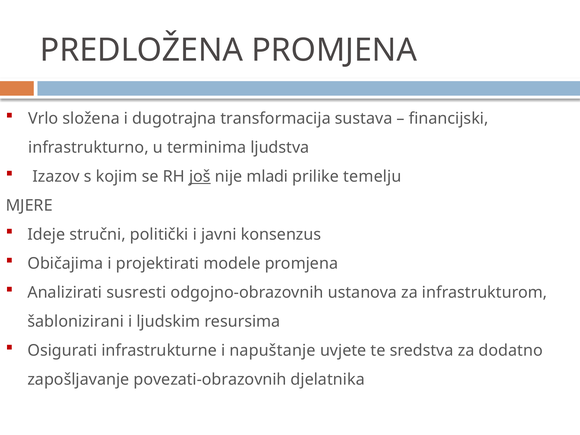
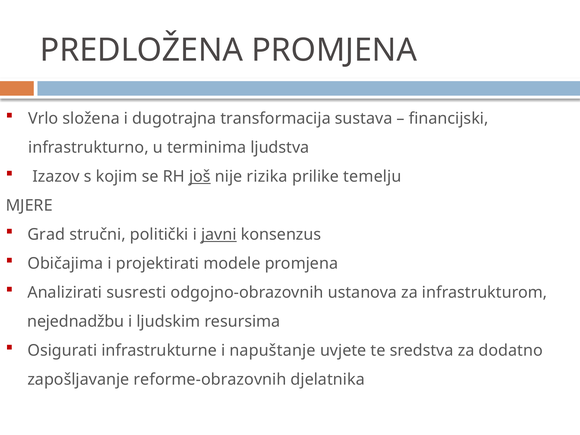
mladi: mladi -> rizika
Ideje: Ideje -> Grad
javni underline: none -> present
šablonizirani: šablonizirani -> nejednadžbu
povezati-obrazovnih: povezati-obrazovnih -> reforme-obrazovnih
